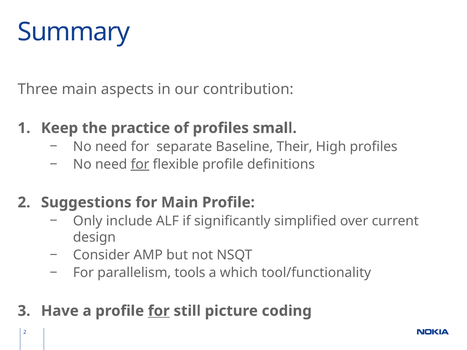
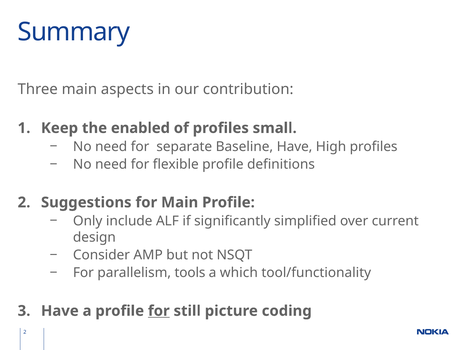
practice: practice -> enabled
Baseline Their: Their -> Have
for at (140, 164) underline: present -> none
